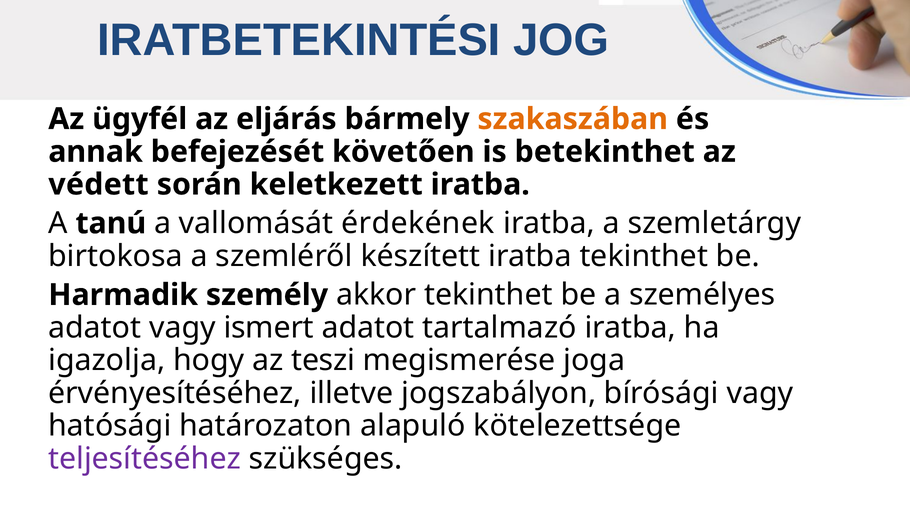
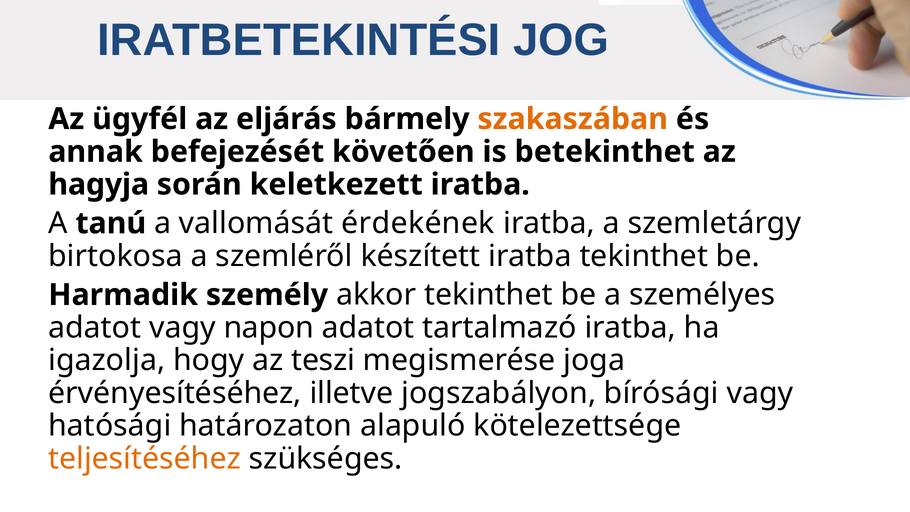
védett: védett -> hagyja
ismert: ismert -> napon
teljesítéséhez colour: purple -> orange
